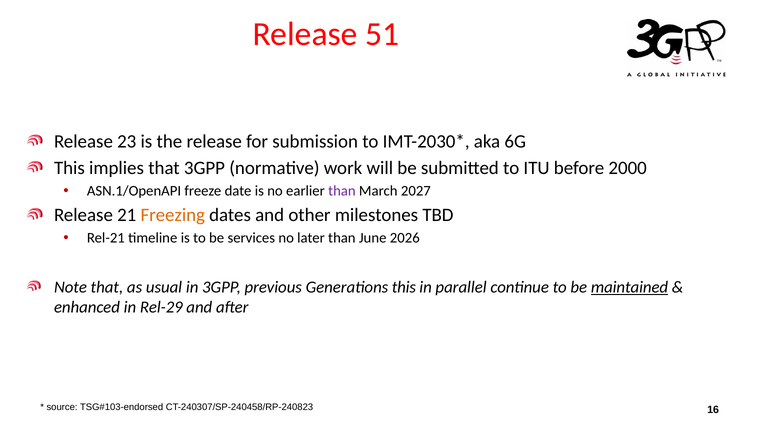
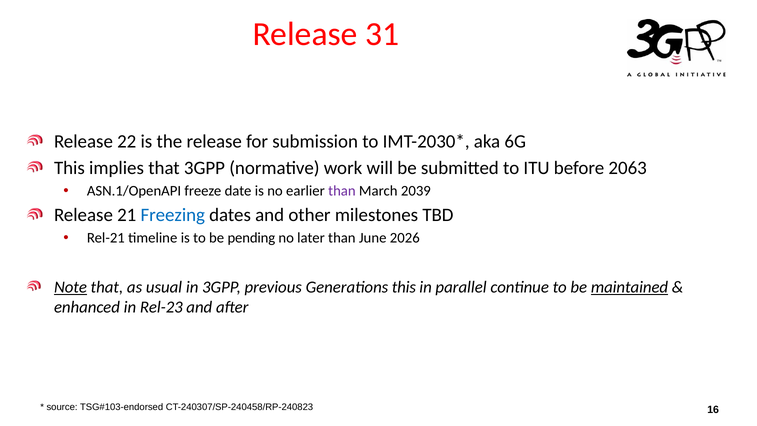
51: 51 -> 31
23: 23 -> 22
2000: 2000 -> 2063
2027: 2027 -> 2039
Freezing colour: orange -> blue
services: services -> pending
Note underline: none -> present
Rel-29: Rel-29 -> Rel-23
